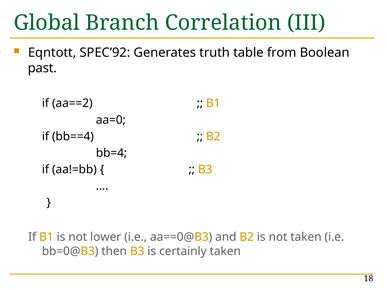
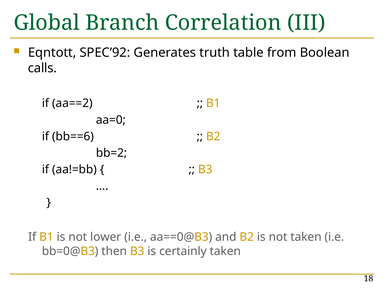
past: past -> calls
bb==4: bb==4 -> bb==6
bb=4: bb=4 -> bb=2
